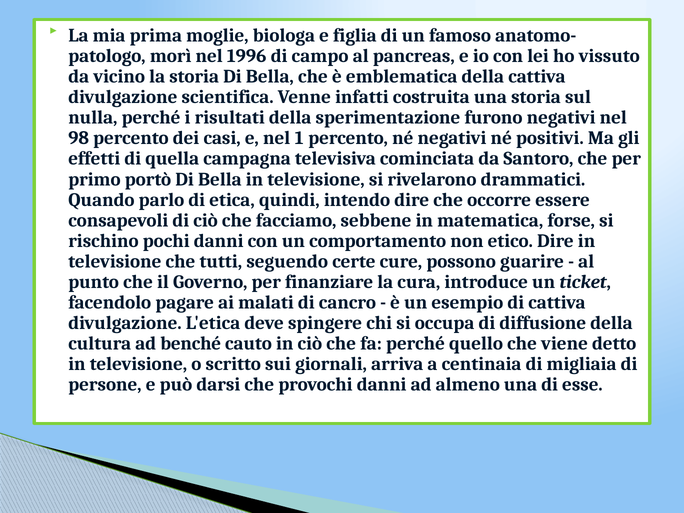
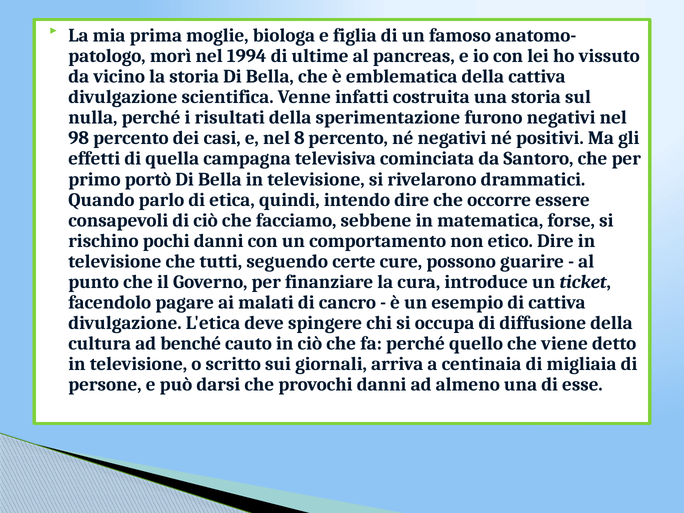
1996: 1996 -> 1994
campo: campo -> ultime
1: 1 -> 8
